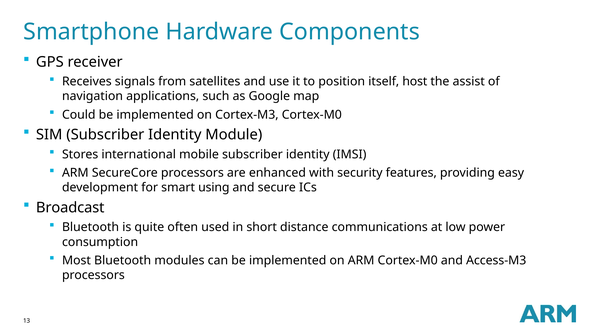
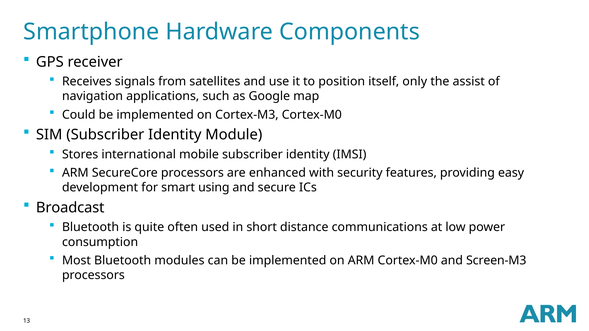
host: host -> only
Access-M3: Access-M3 -> Screen-M3
